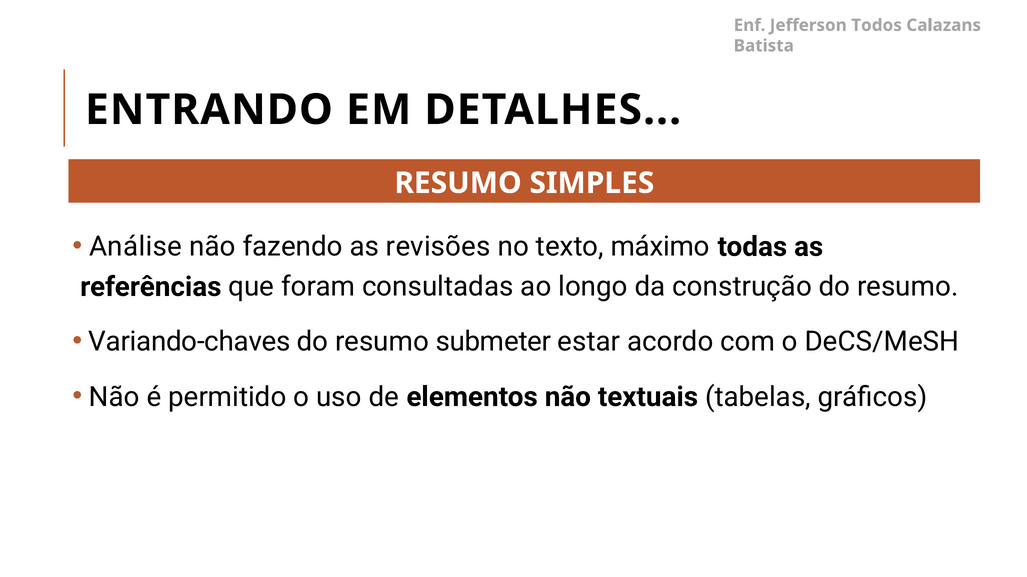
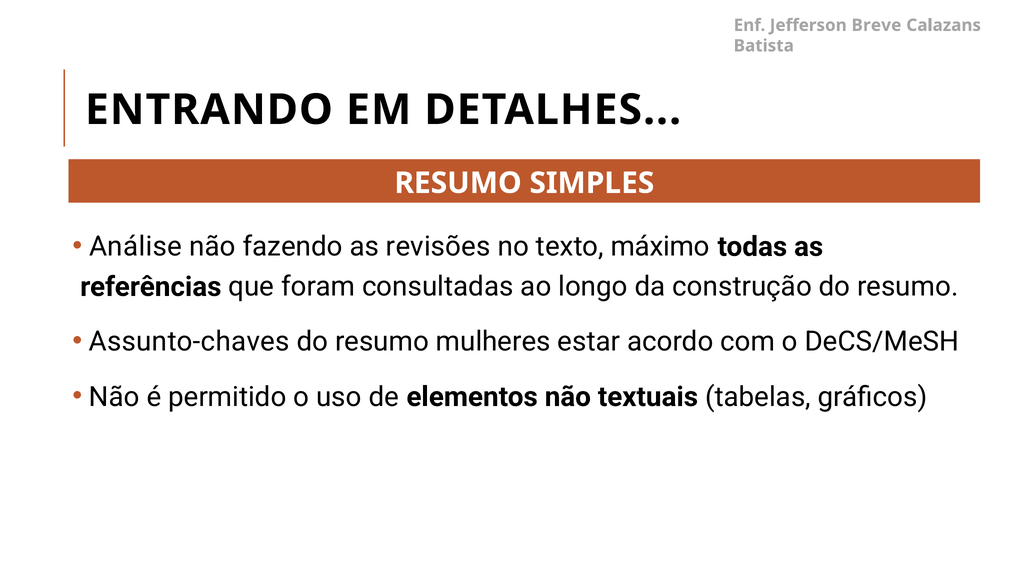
Todos: Todos -> Breve
Variando-chaves: Variando-chaves -> Assunto-chaves
submeter: submeter -> mulheres
